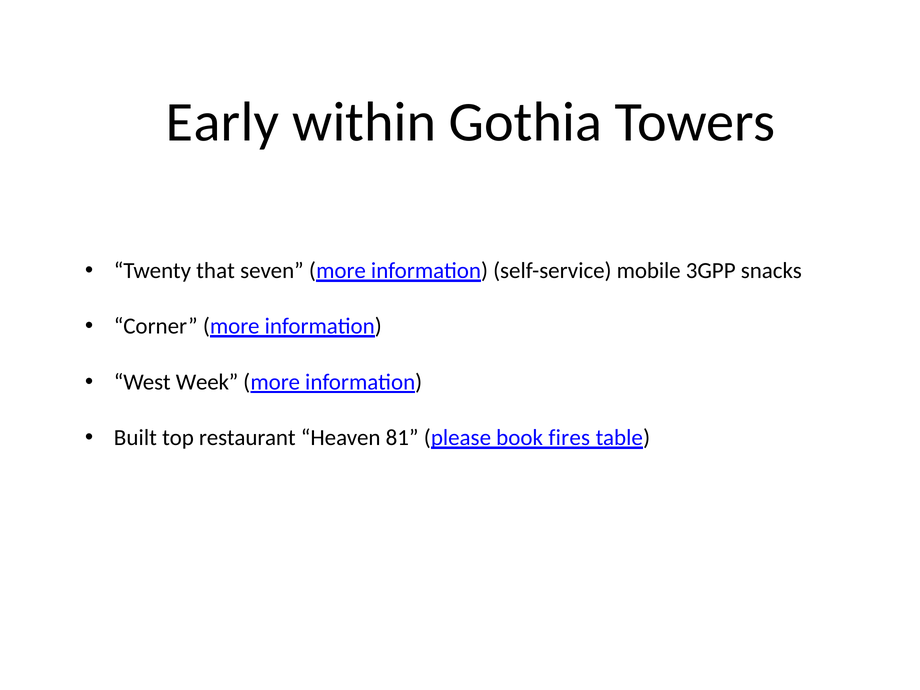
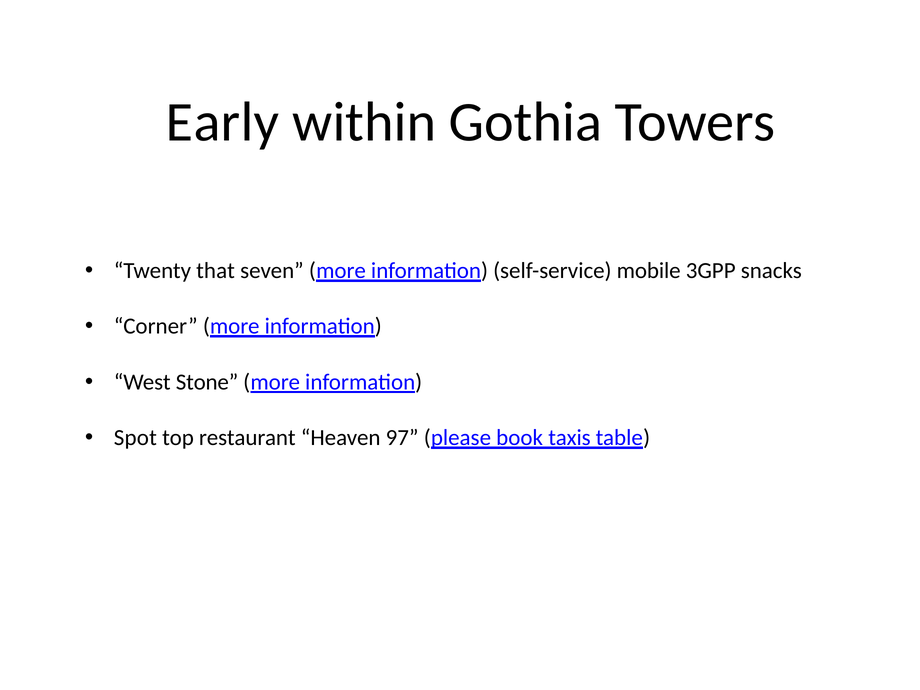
Week: Week -> Stone
Built: Built -> Spot
81: 81 -> 97
fires: fires -> taxis
